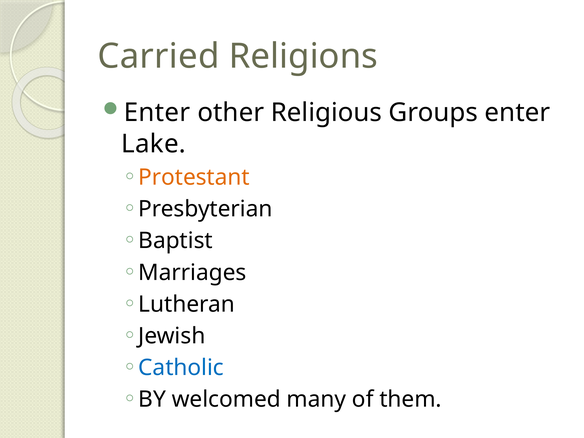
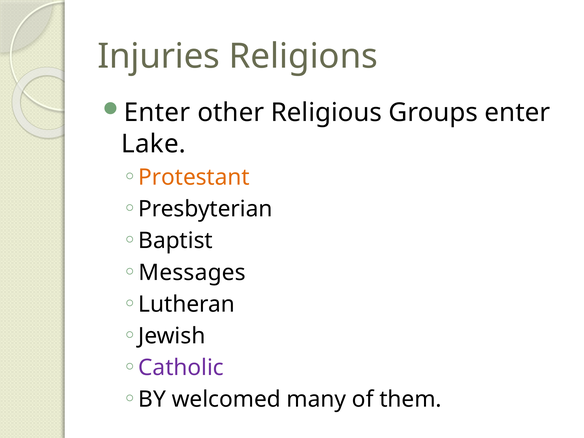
Carried: Carried -> Injuries
Marriages: Marriages -> Messages
Catholic colour: blue -> purple
